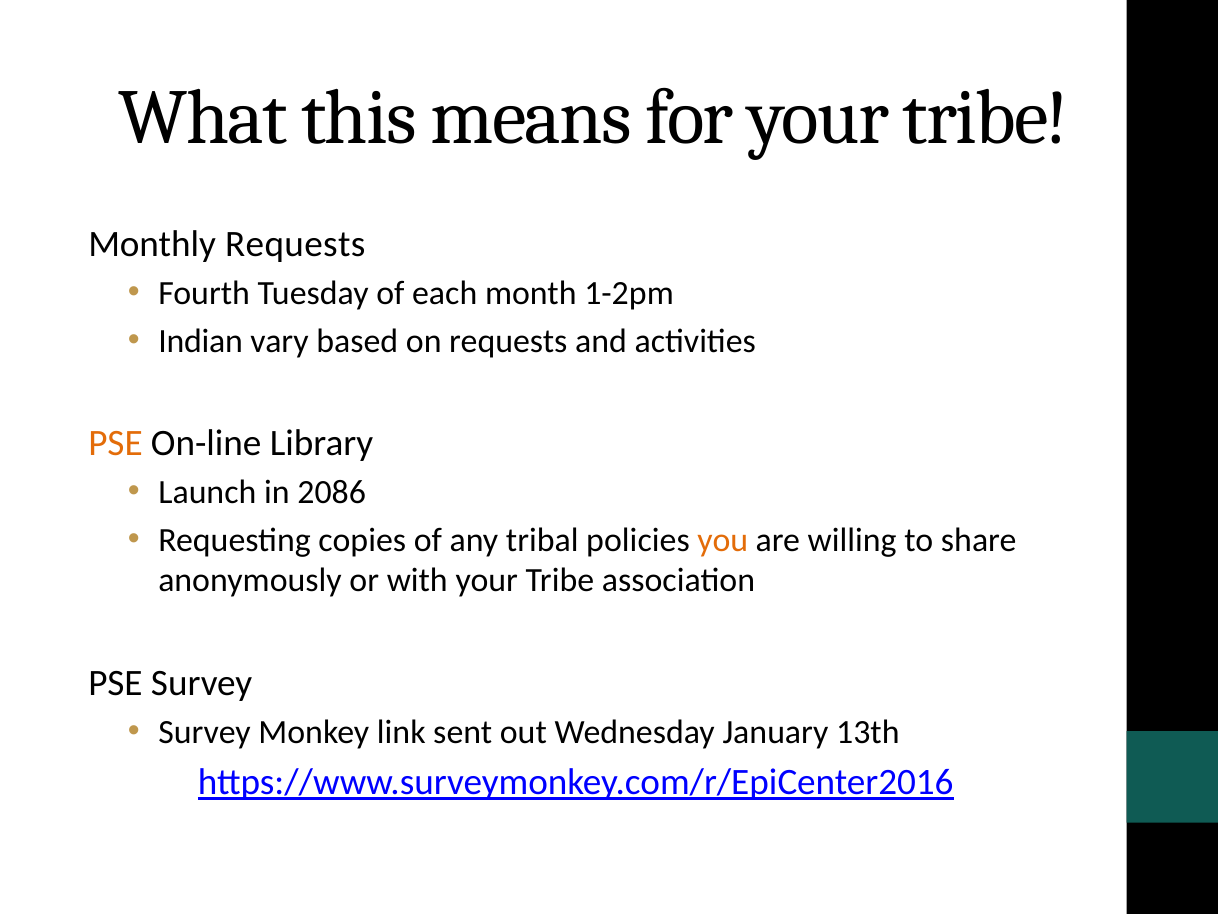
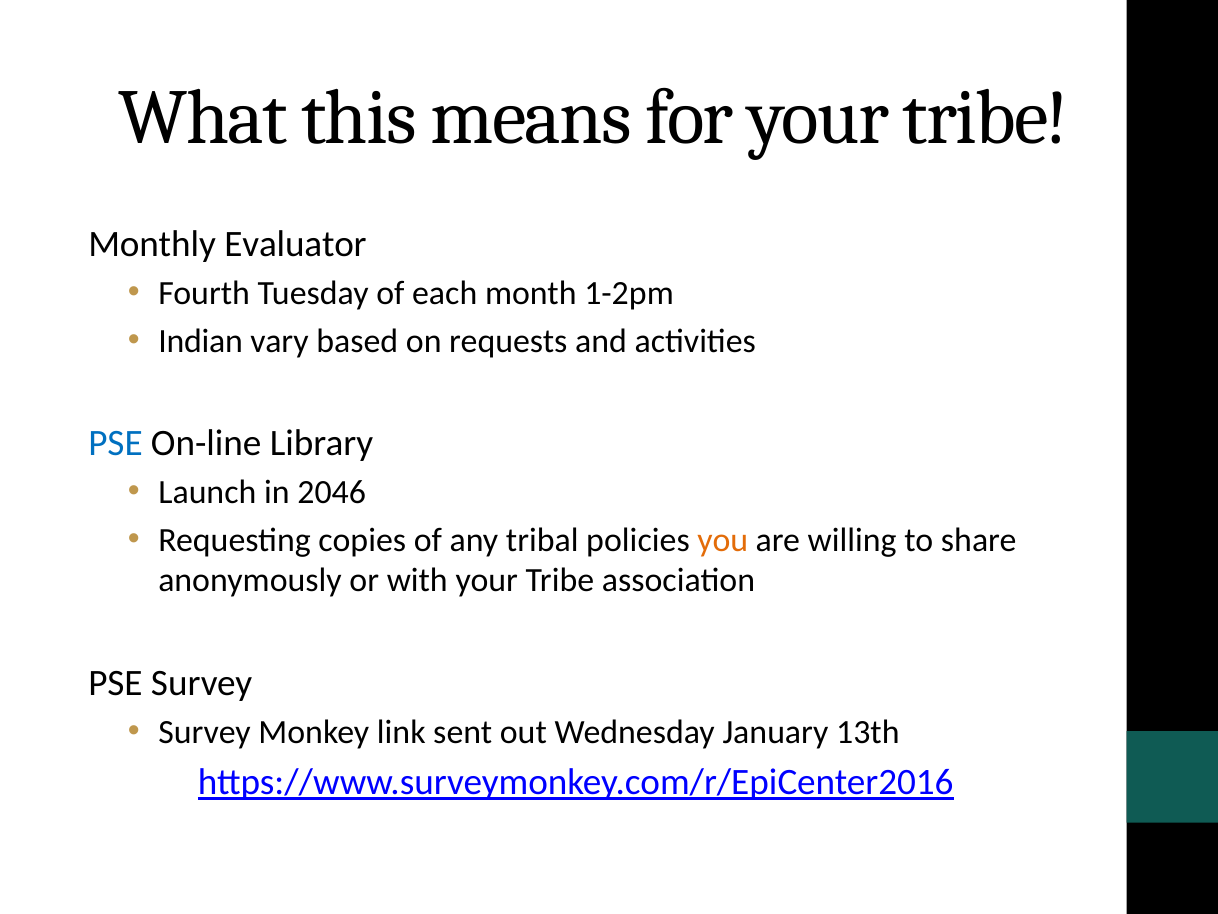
Monthly Requests: Requests -> Evaluator
PSE at (116, 443) colour: orange -> blue
2086: 2086 -> 2046
